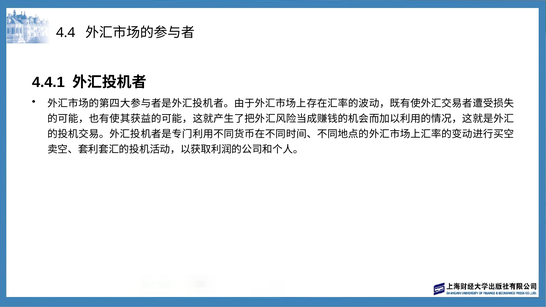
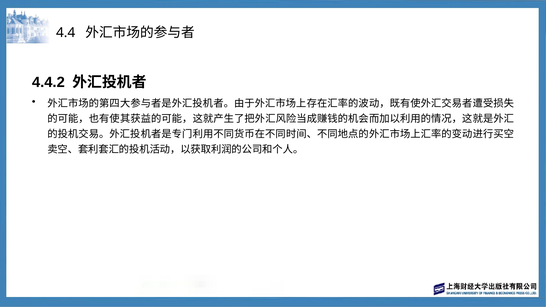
4.4.1: 4.4.1 -> 4.4.2
